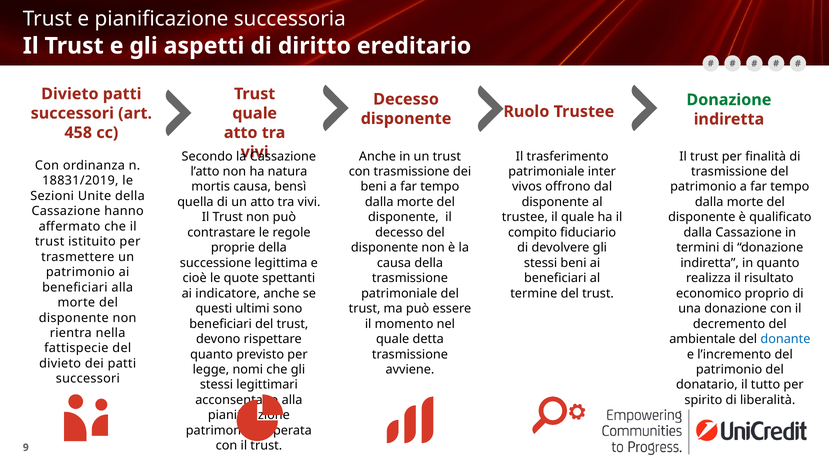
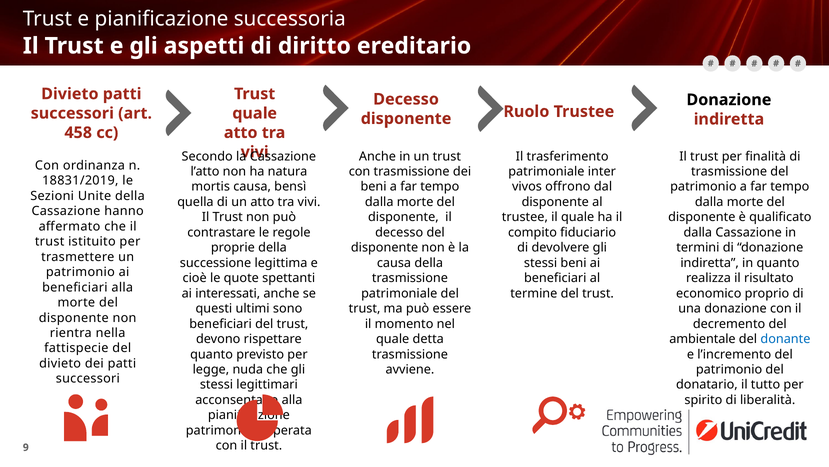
Donazione at (729, 100) colour: green -> black
indicatore: indicatore -> interessati
nomi: nomi -> nuda
